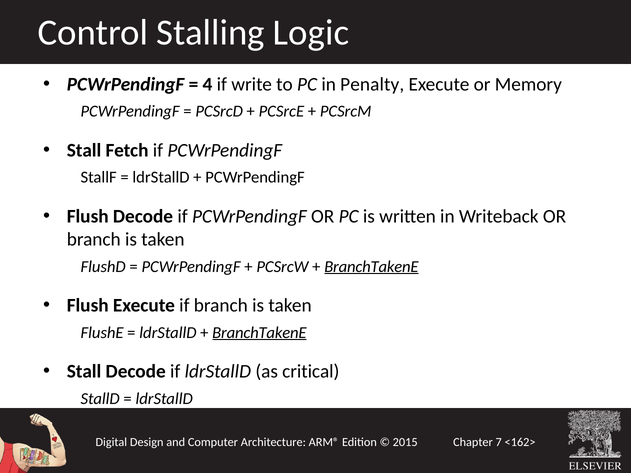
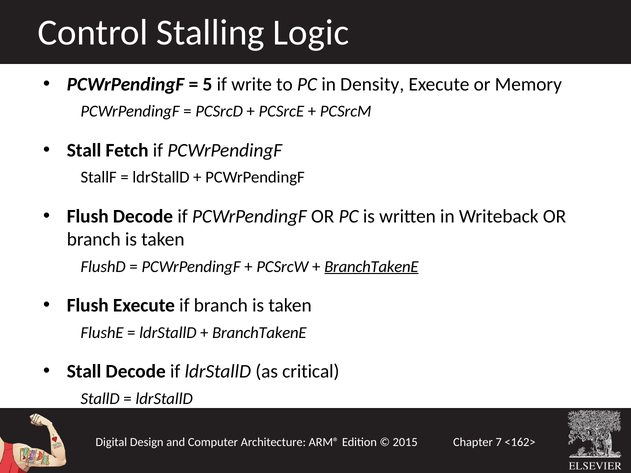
4: 4 -> 5
Penalty: Penalty -> Density
BranchTakenE at (259, 333) underline: present -> none
